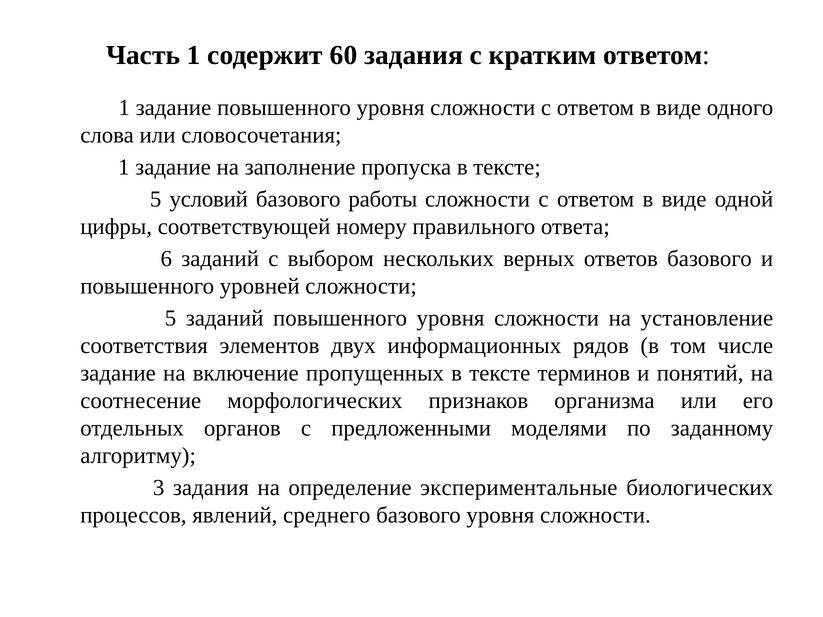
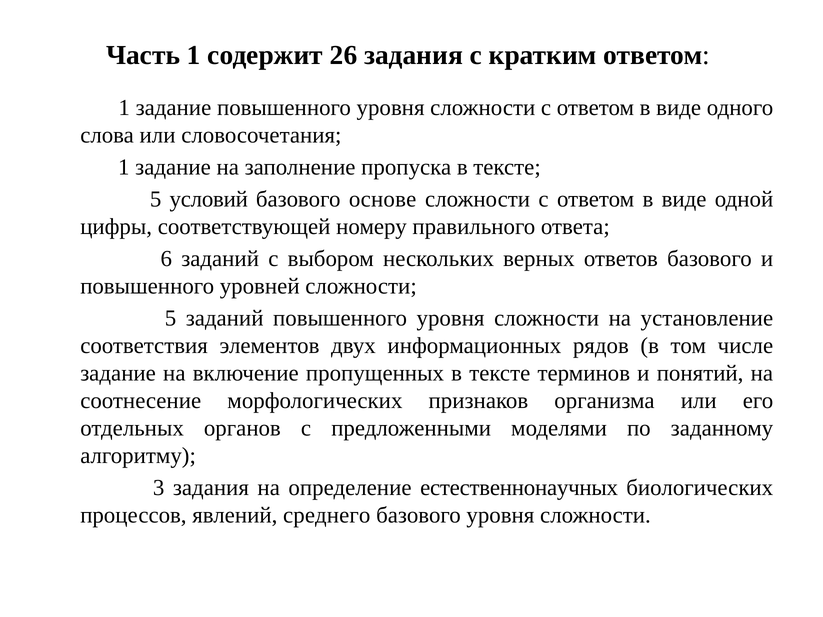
60: 60 -> 26
работы: работы -> основе
экспериментальные: экспериментальные -> естественнонаучных
